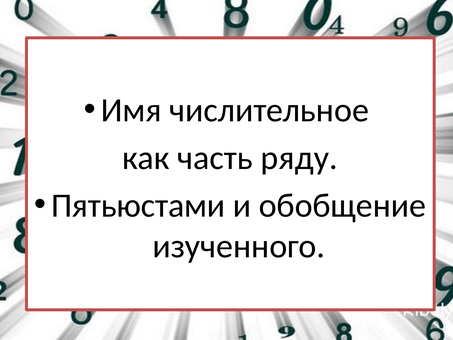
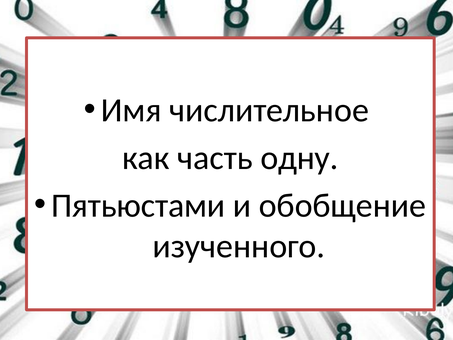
ряду: ряду -> одну
